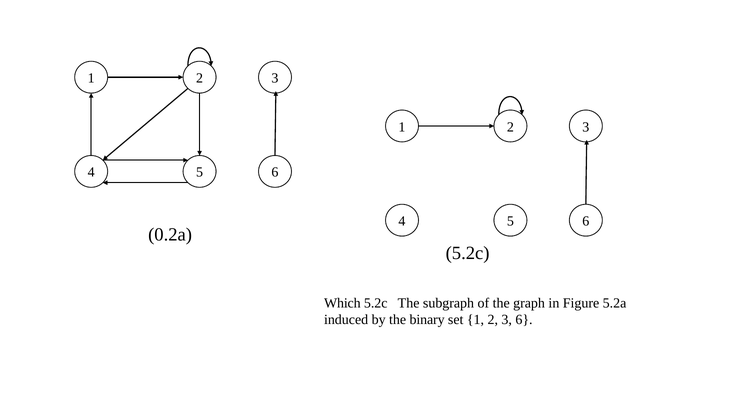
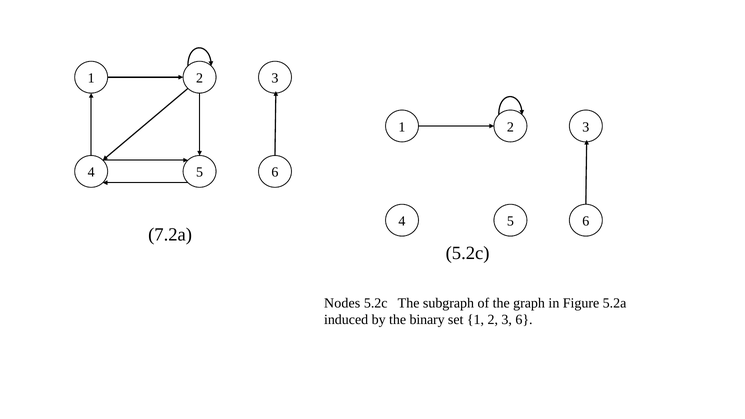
0.2a: 0.2a -> 7.2a
Which: Which -> Nodes
